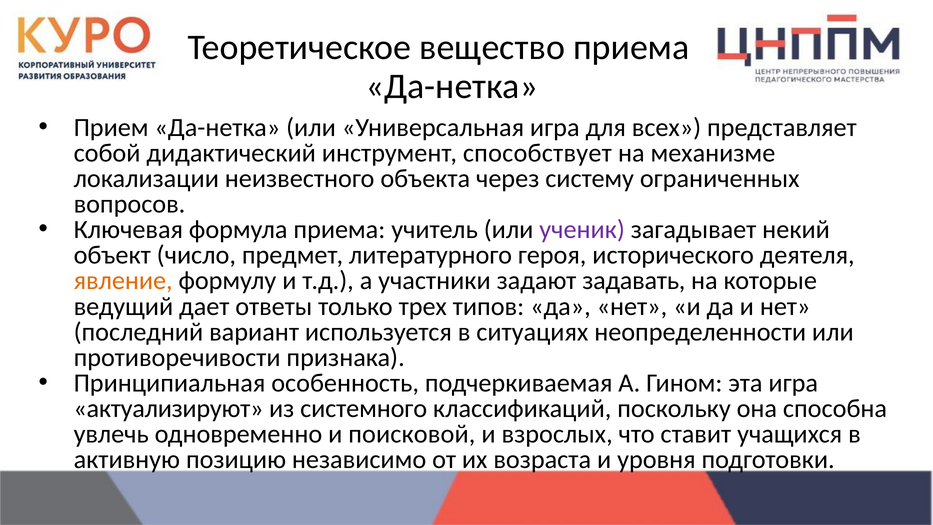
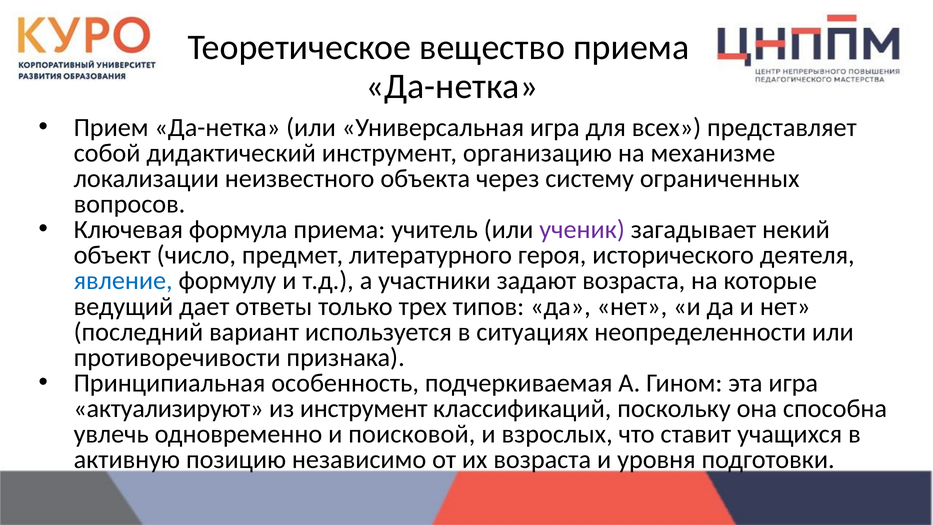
способствует: способствует -> организацию
явление colour: orange -> blue
задают задавать: задавать -> возраста
из системного: системного -> инструмент
